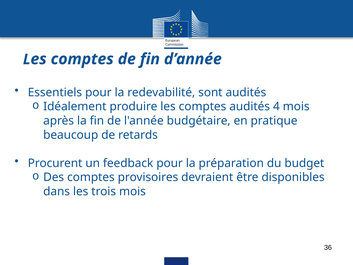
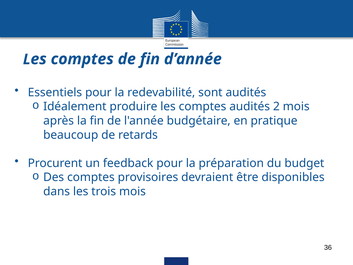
4: 4 -> 2
